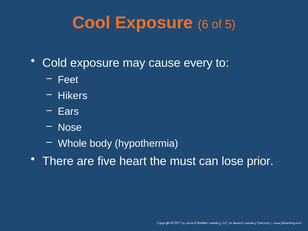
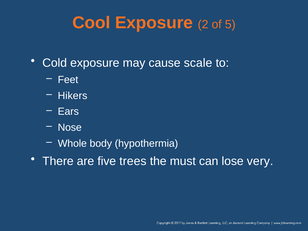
6: 6 -> 2
every: every -> scale
heart: heart -> trees
prior: prior -> very
